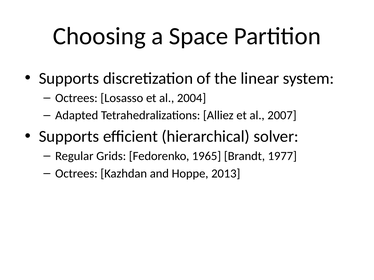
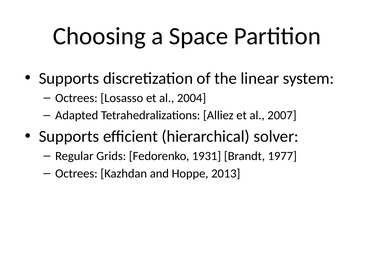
1965: 1965 -> 1931
